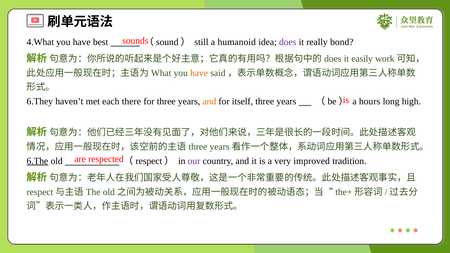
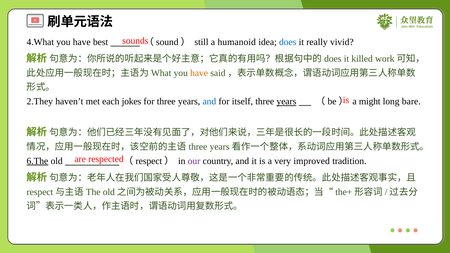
does colour: purple -> blue
bond: bond -> vivid
easily: easily -> killed
6.They: 6.They -> 2.They
there: there -> jokes
and at (209, 102) colour: orange -> blue
years at (286, 102) underline: none -> present
hours: hours -> might
high: high -> bare
